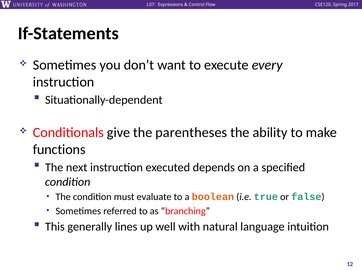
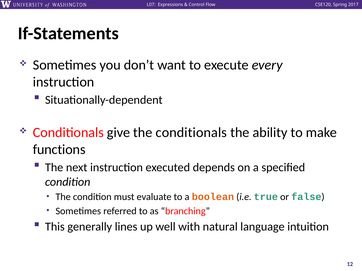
the parentheses: parentheses -> conditionals
